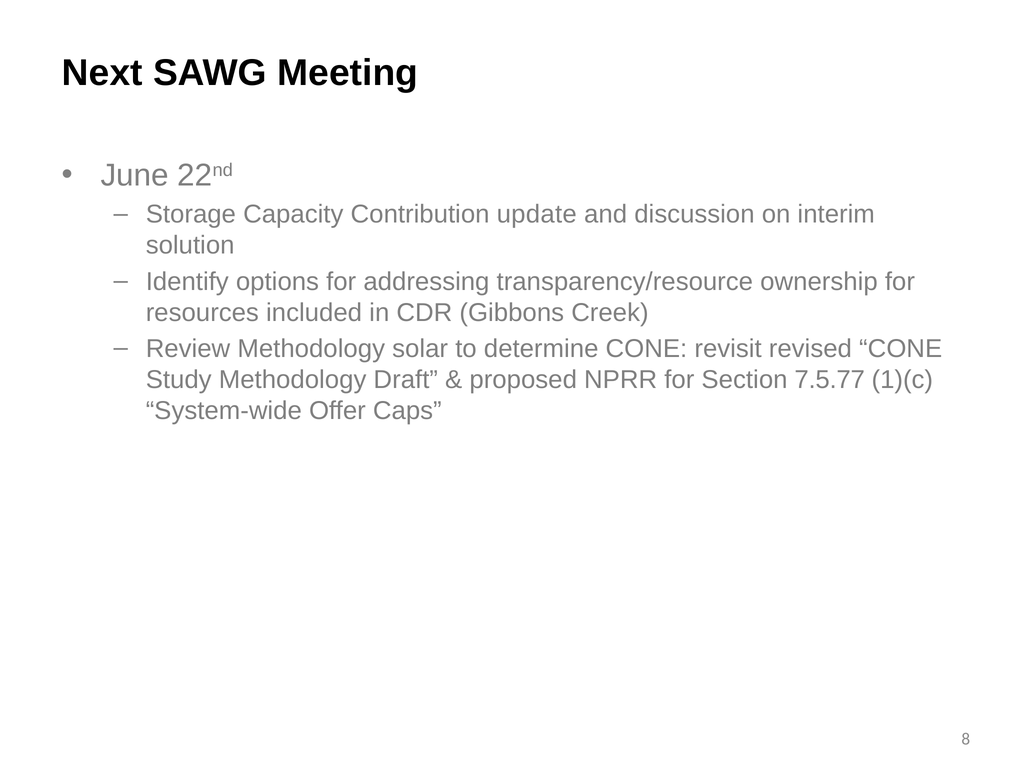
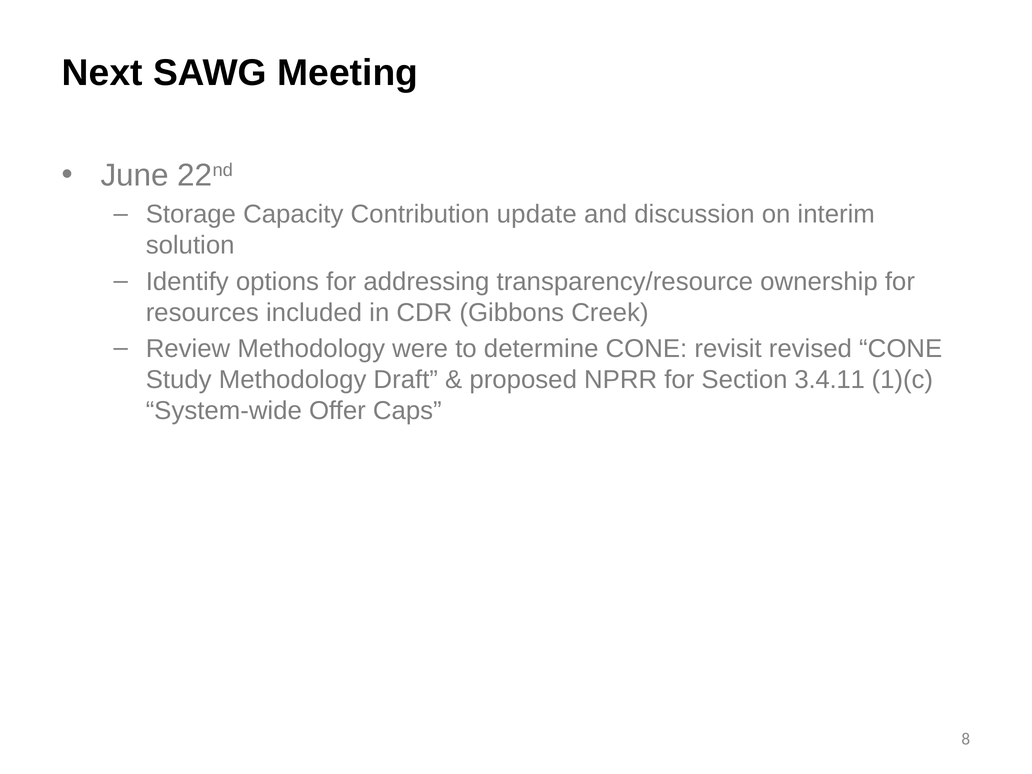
solar: solar -> were
7.5.77: 7.5.77 -> 3.4.11
